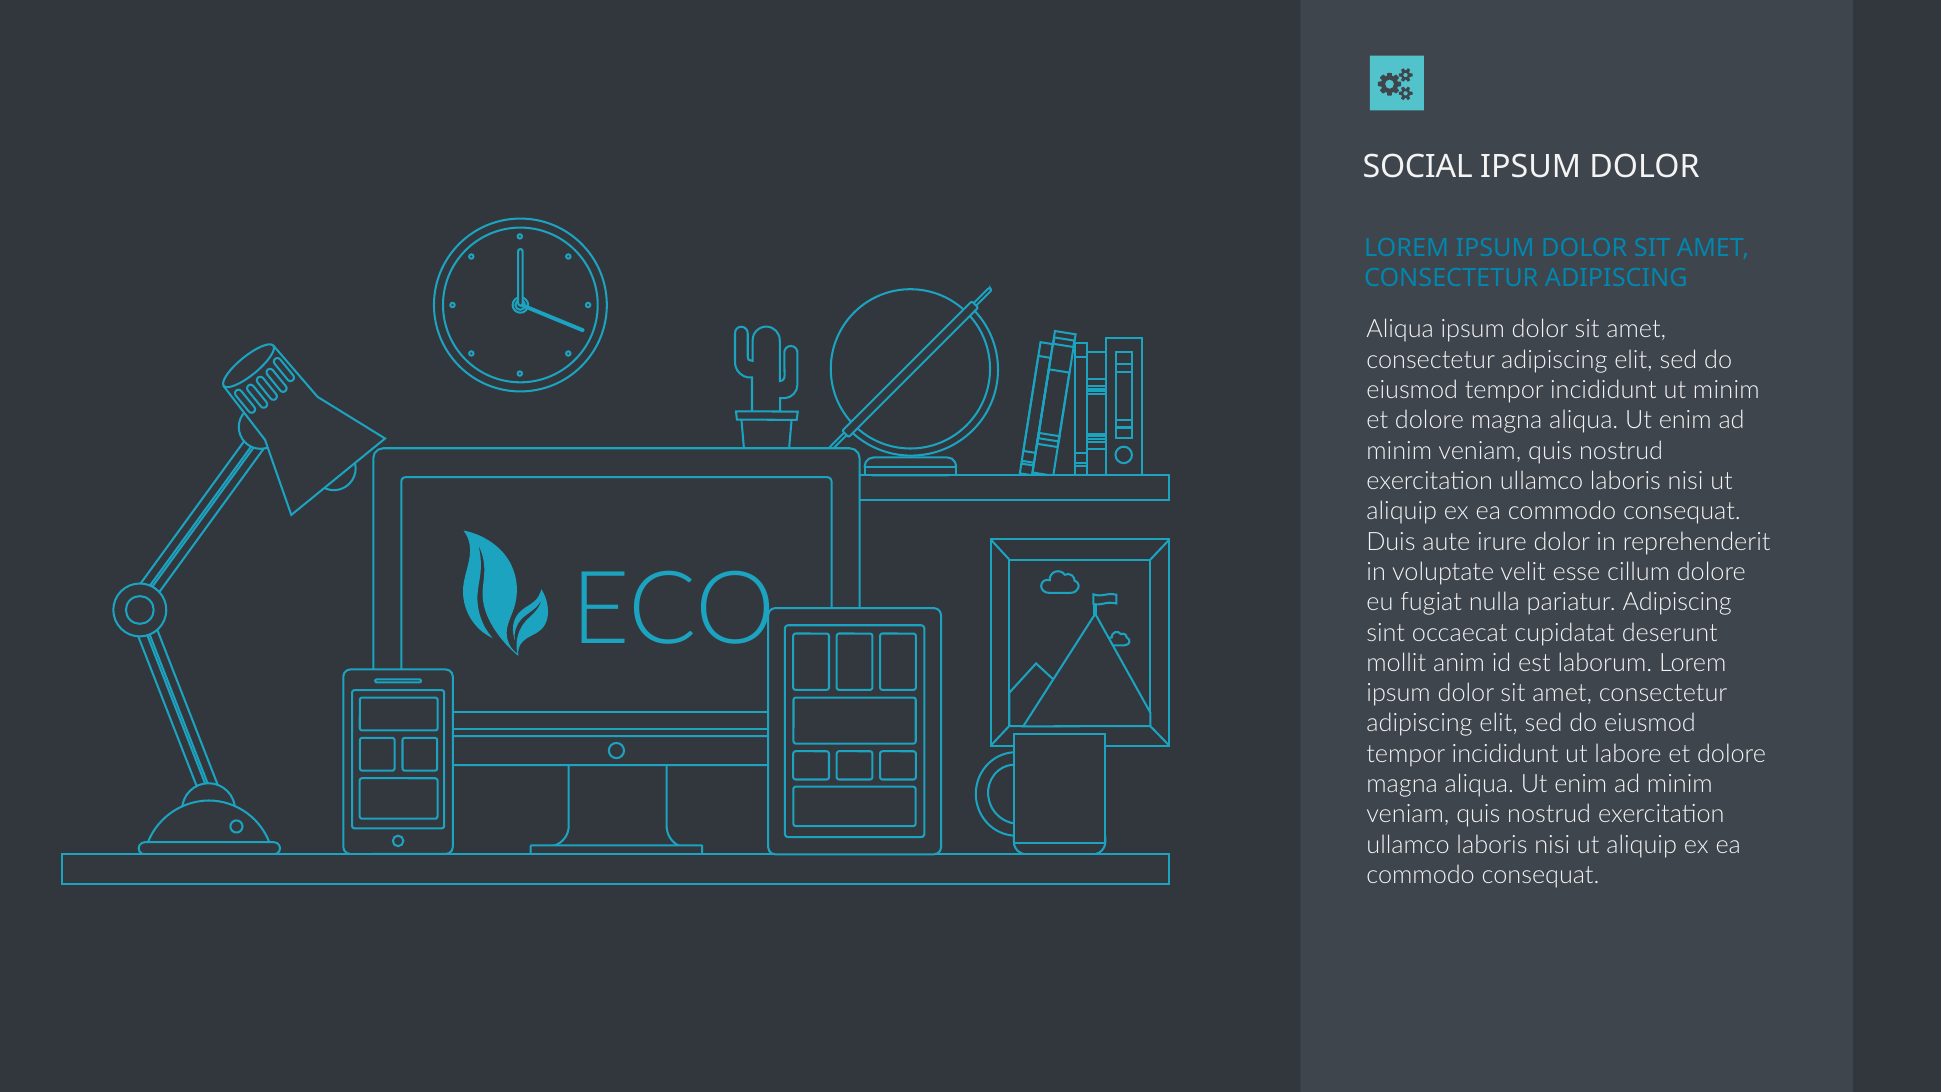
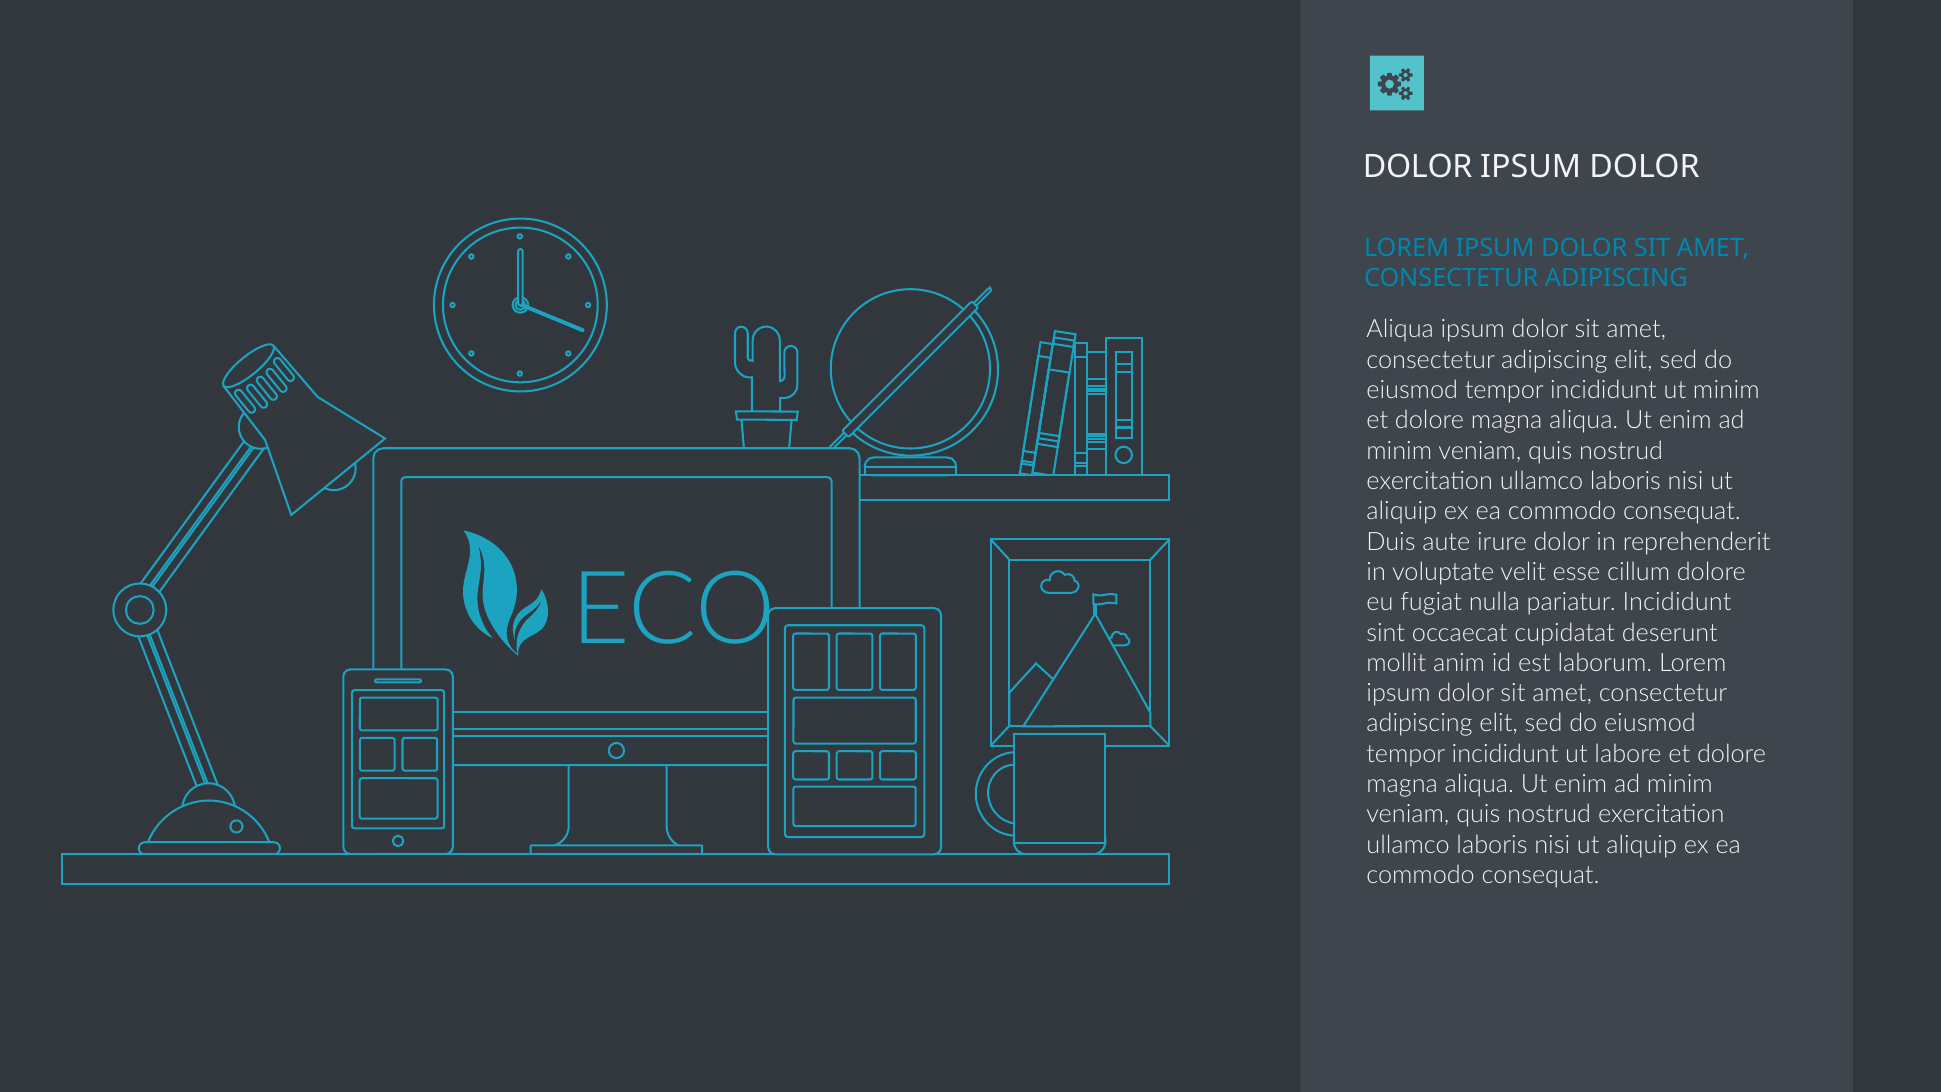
SOCIAL at (1418, 167): SOCIAL -> DOLOR
pariatur Adipiscing: Adipiscing -> Incididunt
